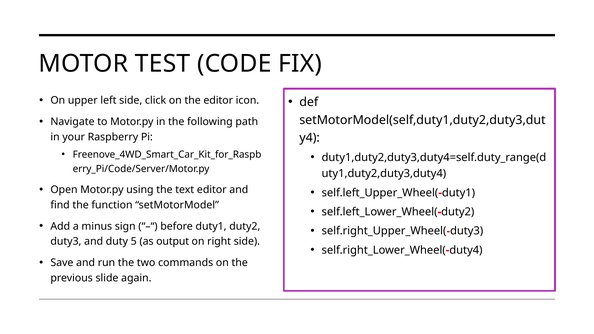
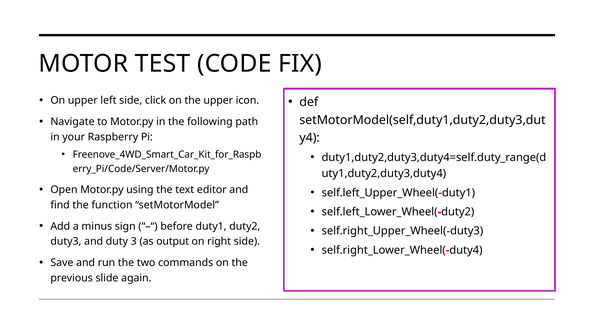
the editor: editor -> upper
5: 5 -> 3
